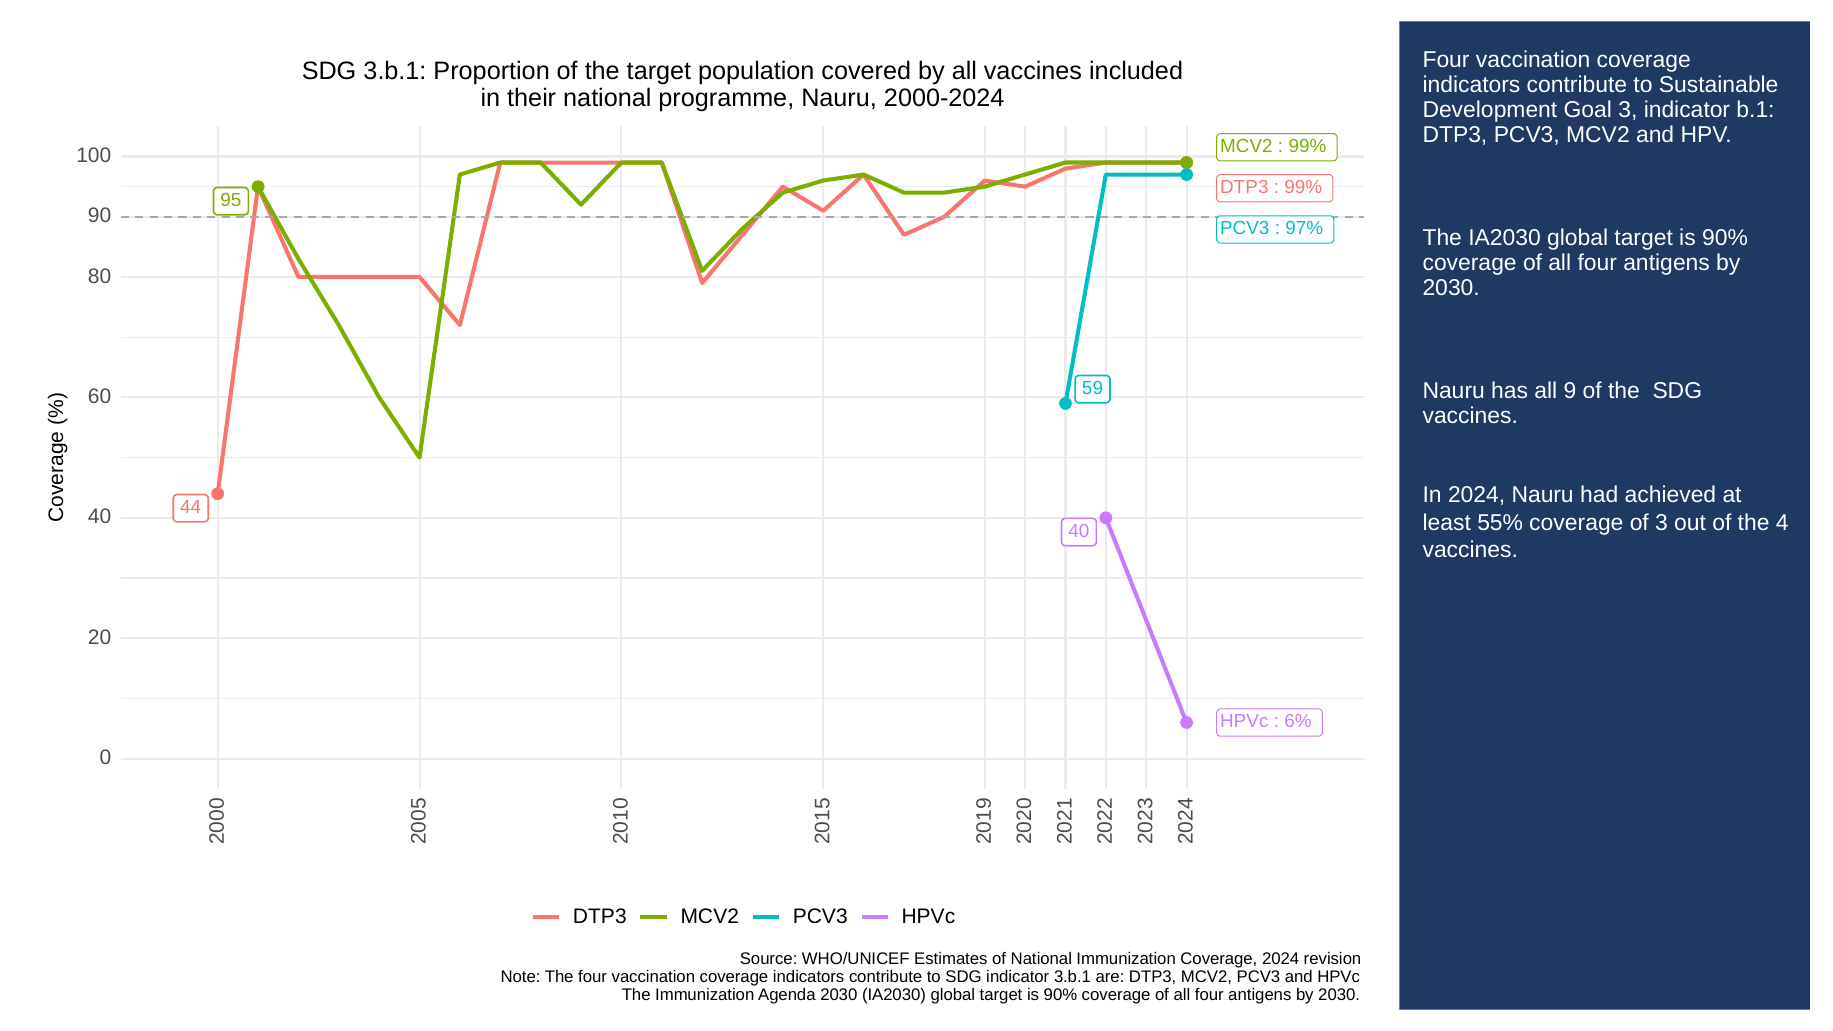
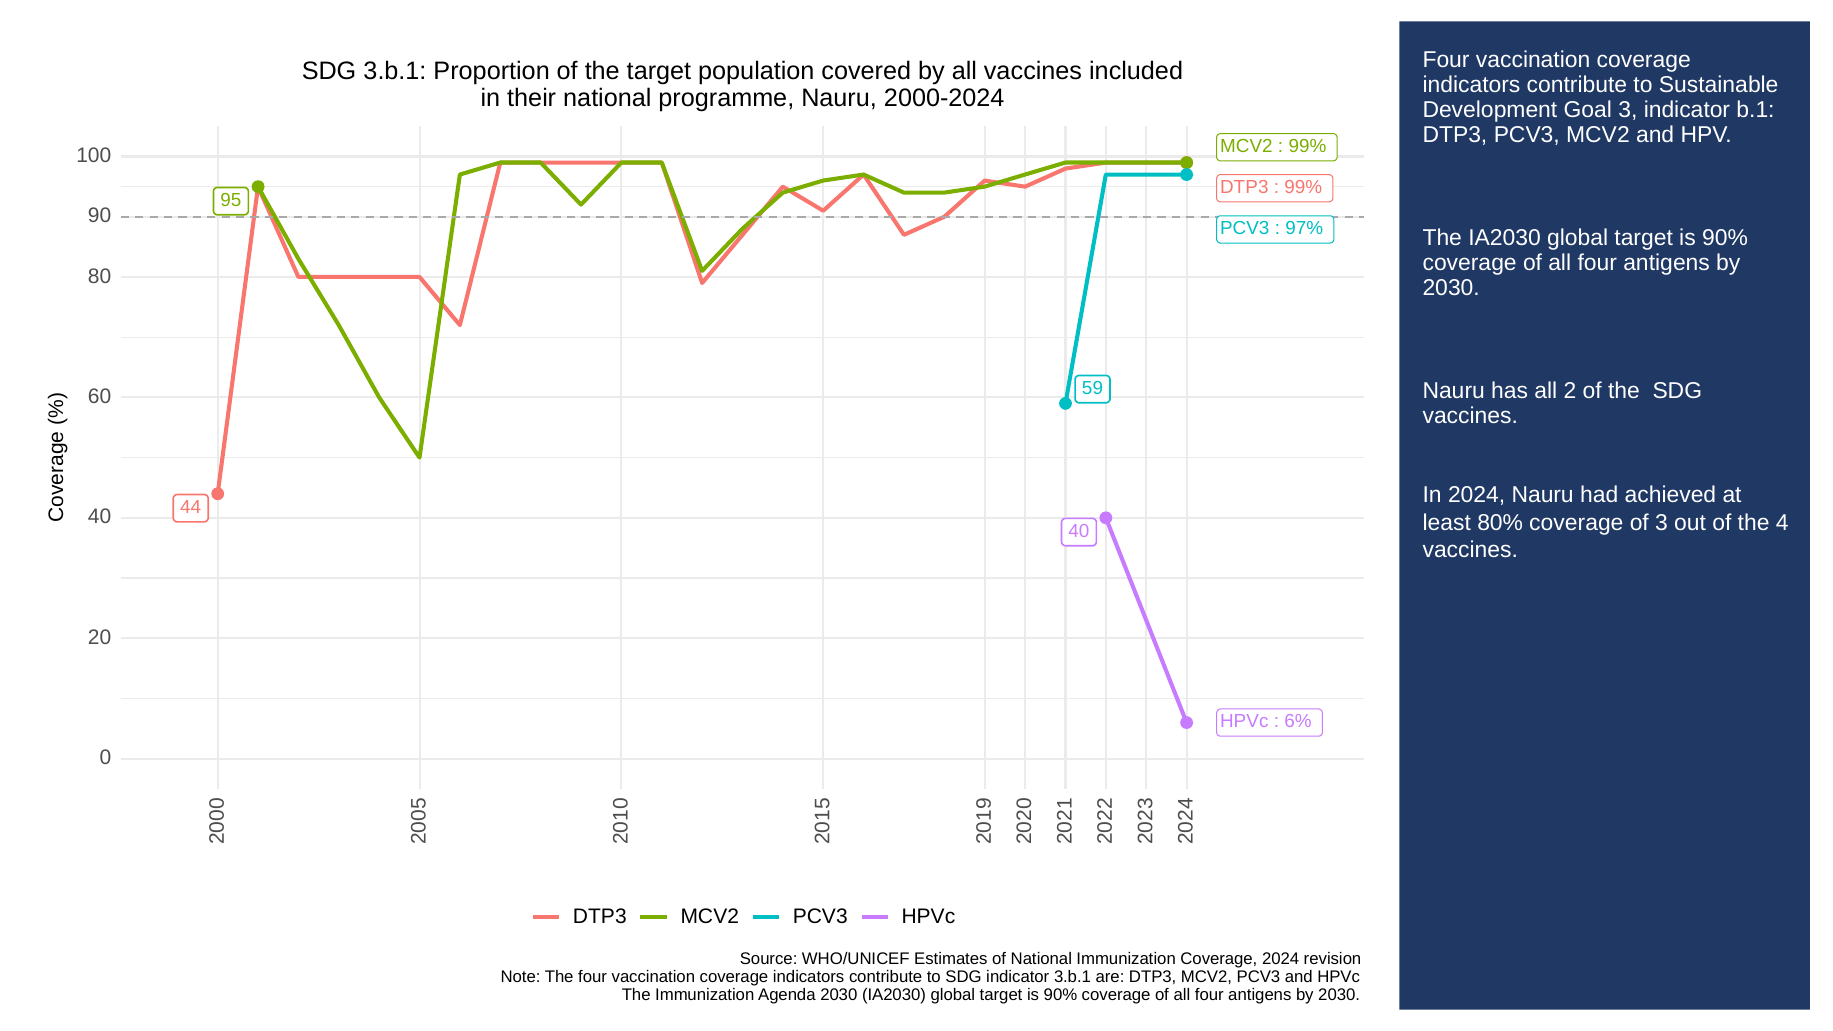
all 9: 9 -> 2
55%: 55% -> 80%
